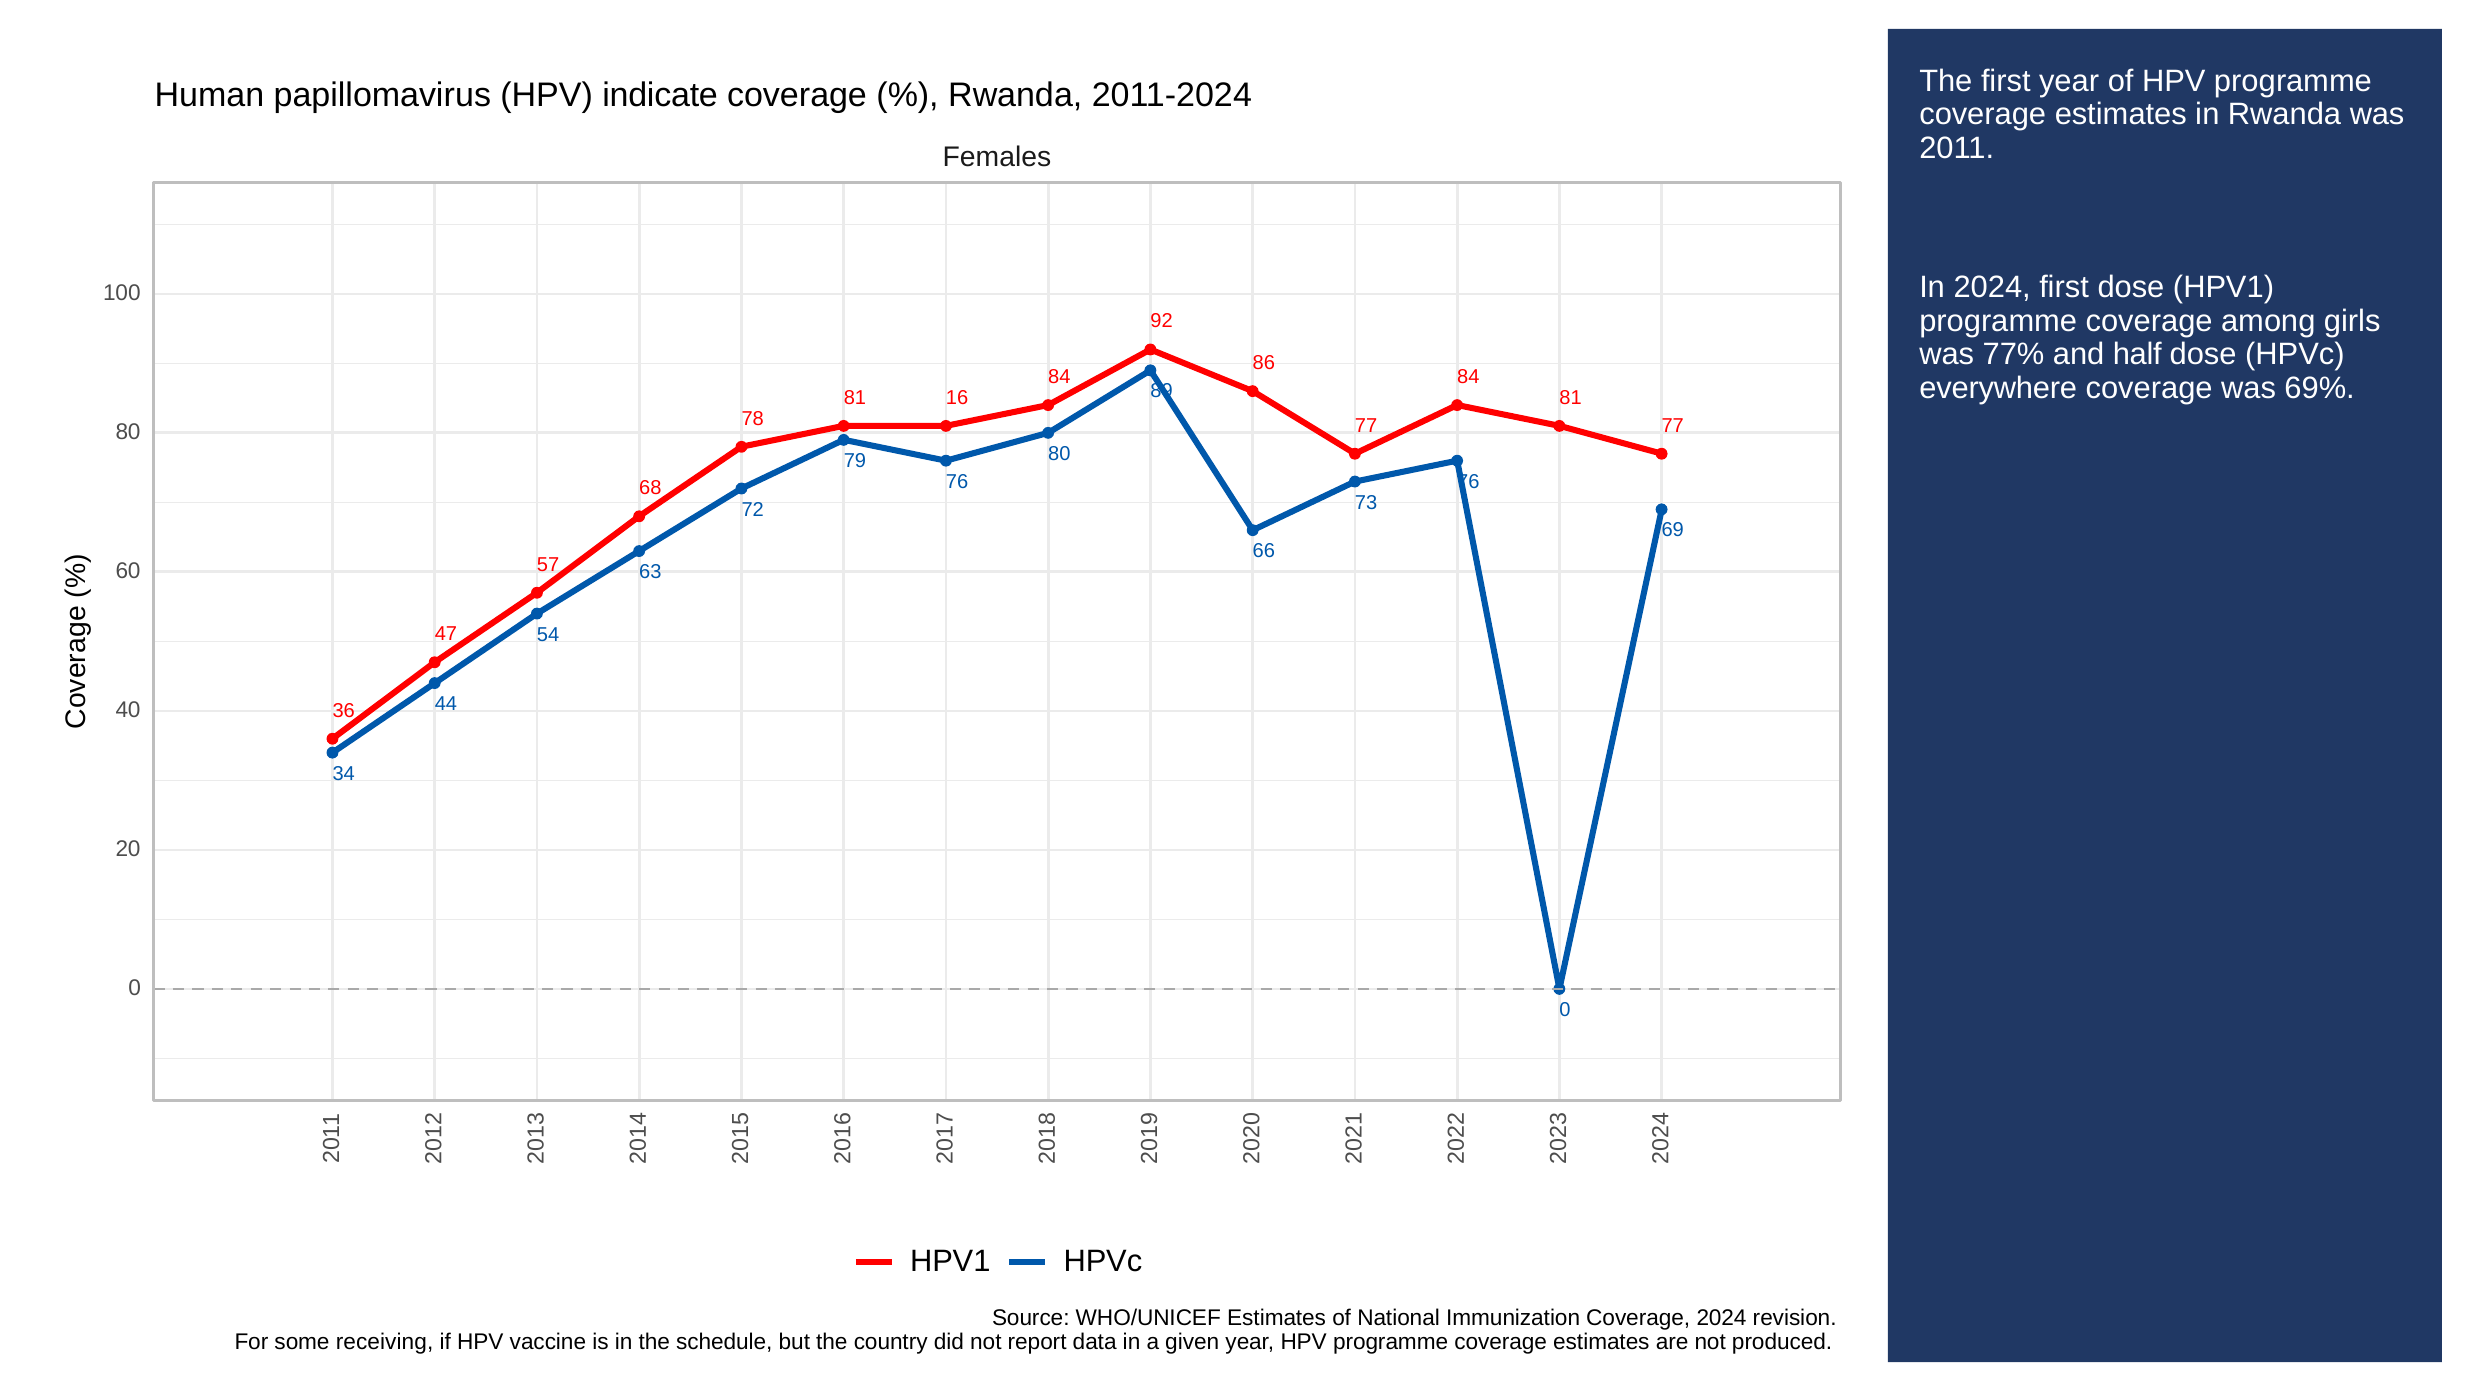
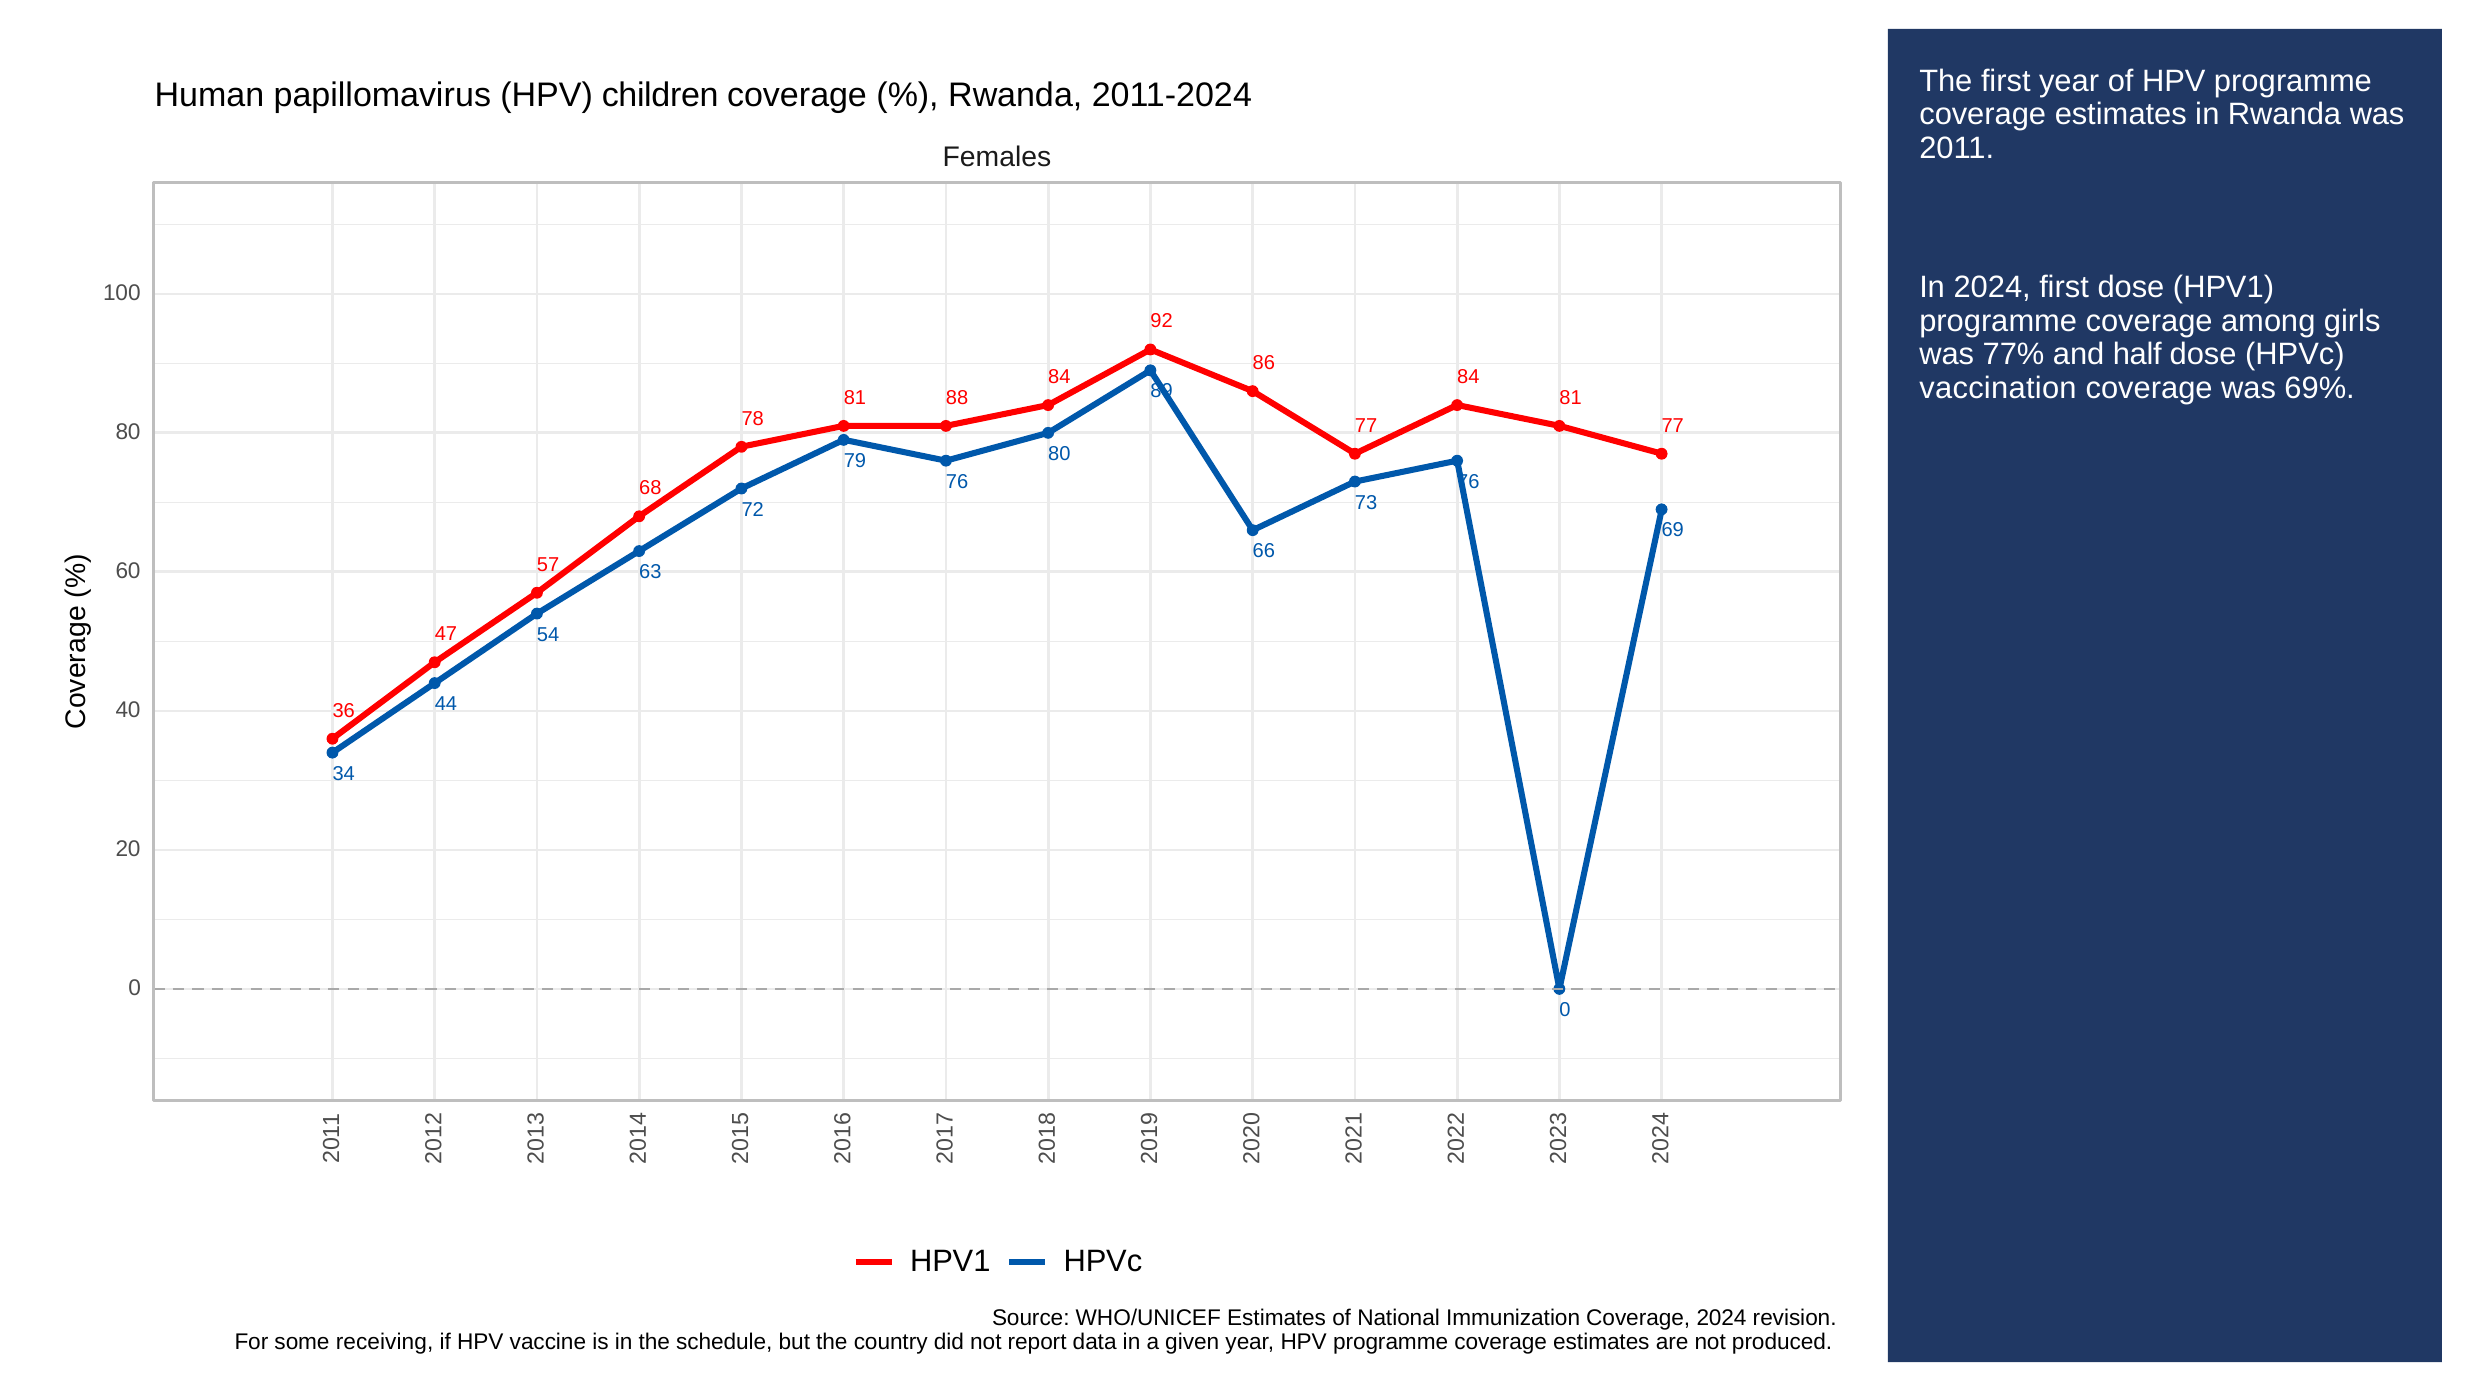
indicate: indicate -> children
everywhere: everywhere -> vaccination
16: 16 -> 88
